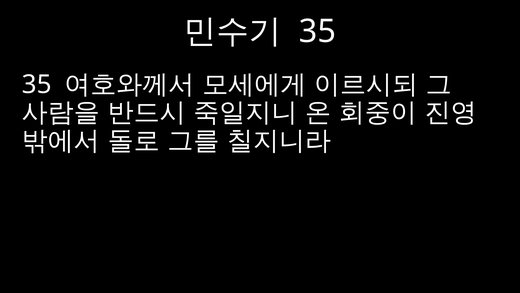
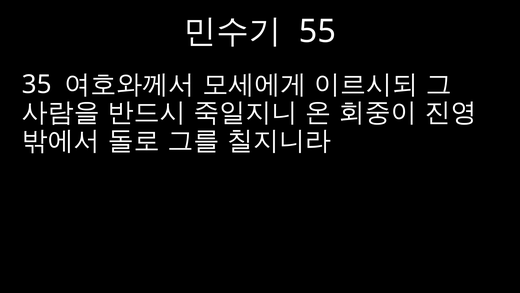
35 at (317, 31): 35 -> 55
